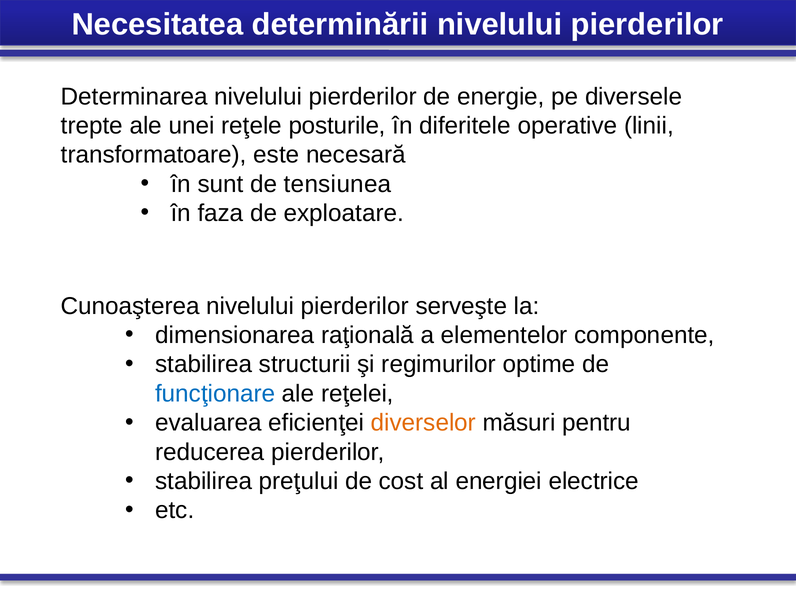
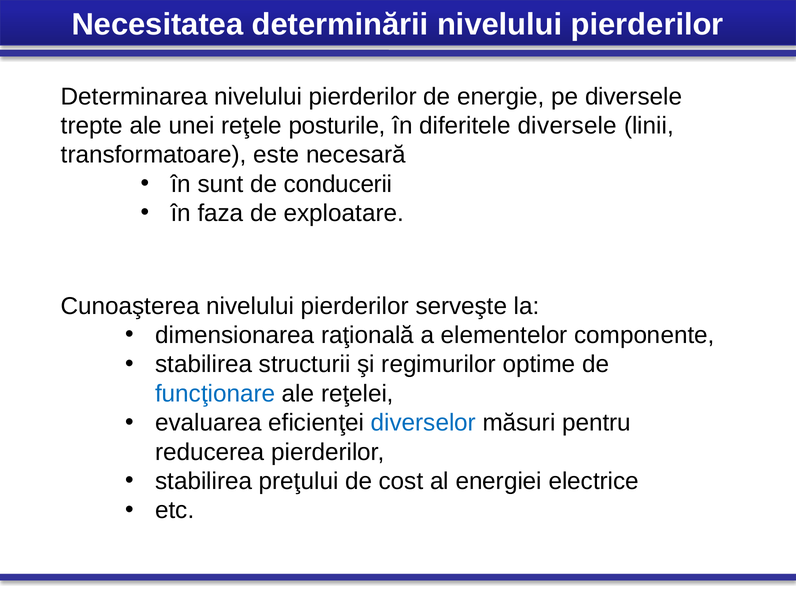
diferitele operative: operative -> diversele
tensiunea: tensiunea -> conducerii
diverselor colour: orange -> blue
